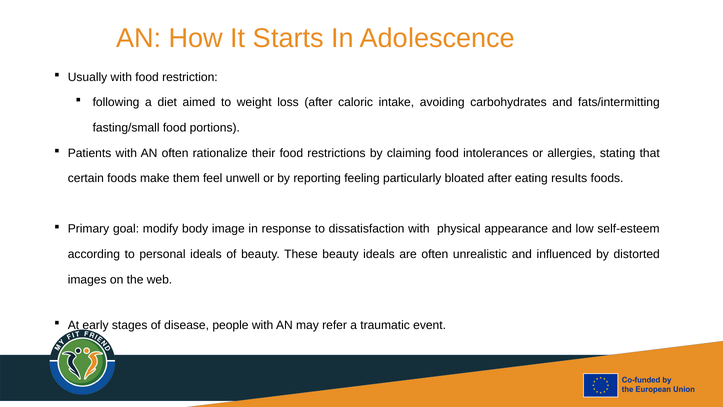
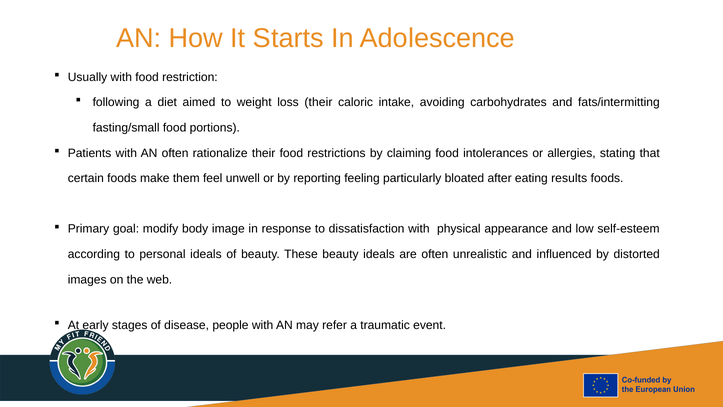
loss after: after -> their
